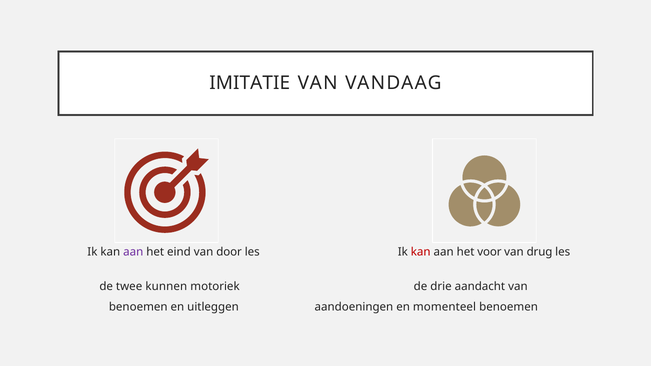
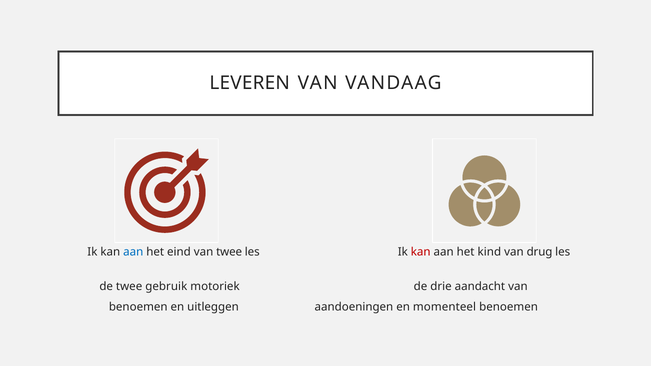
IMITATIE: IMITATIE -> LEVEREN
aan at (133, 252) colour: purple -> blue
van door: door -> twee
voor: voor -> kind
kunnen: kunnen -> gebruik
